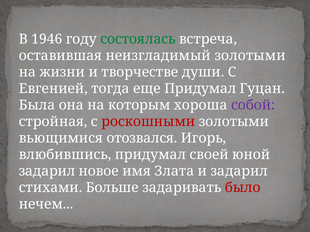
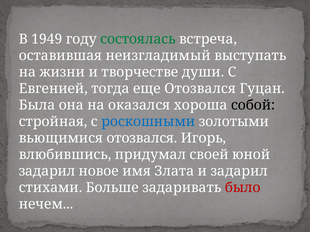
1946: 1946 -> 1949
неизгладимый золотыми: золотыми -> выступать
еще Придумал: Придумал -> Отозвался
которым: которым -> оказался
собой colour: purple -> black
роскошными colour: red -> blue
